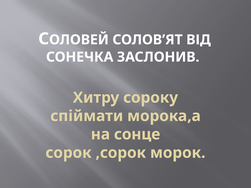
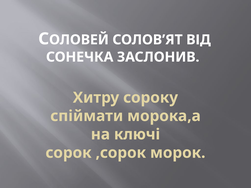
сонце: сонце -> ключі
